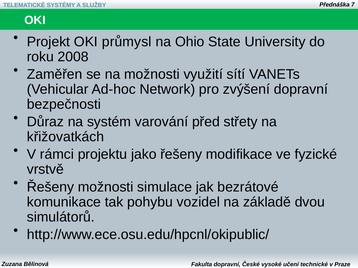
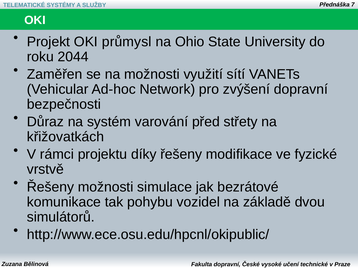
2008: 2008 -> 2044
jako: jako -> díky
